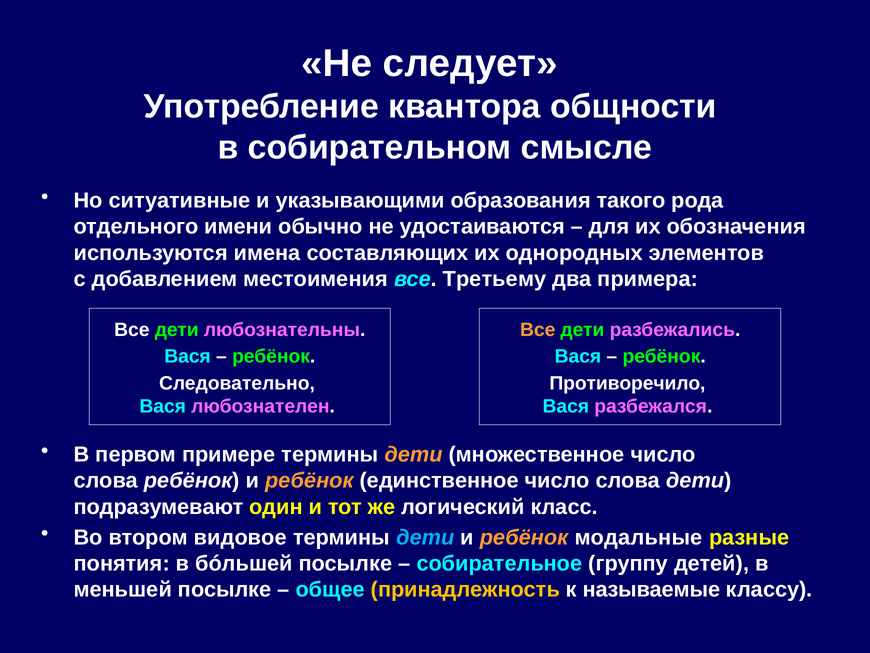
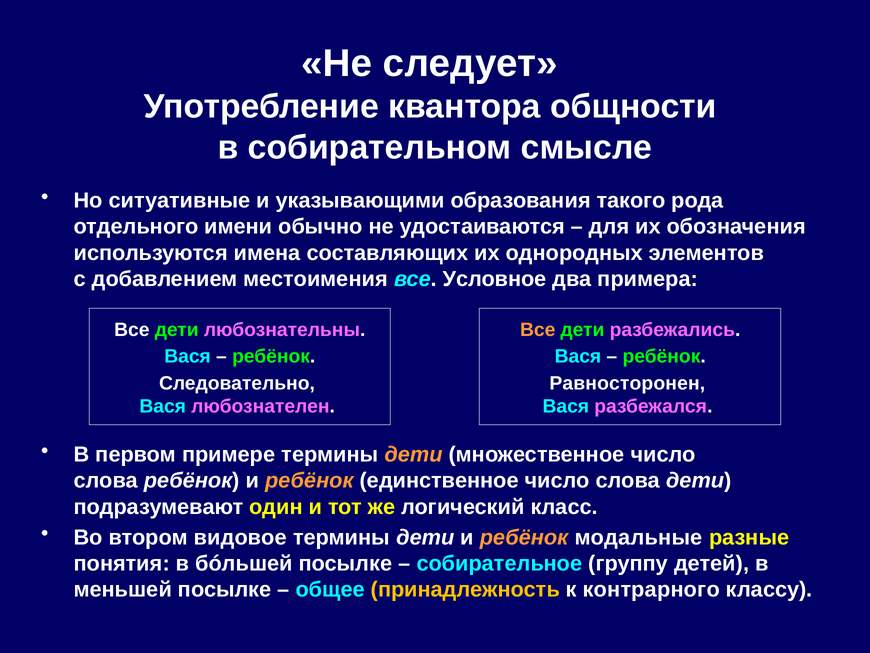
Третьему: Третьему -> Условное
Противоречило: Противоречило -> Равносторонен
дети at (425, 537) colour: light blue -> white
называемые: называемые -> контрарного
